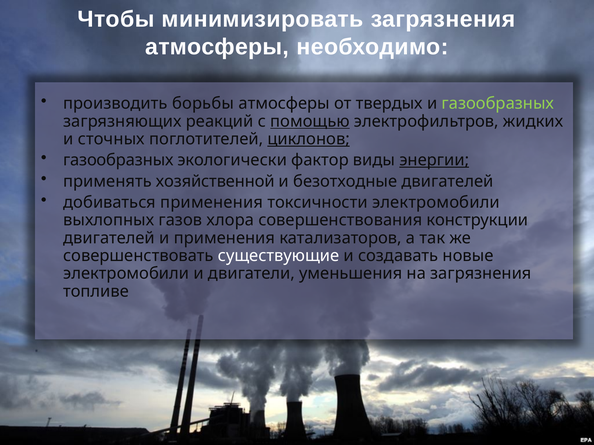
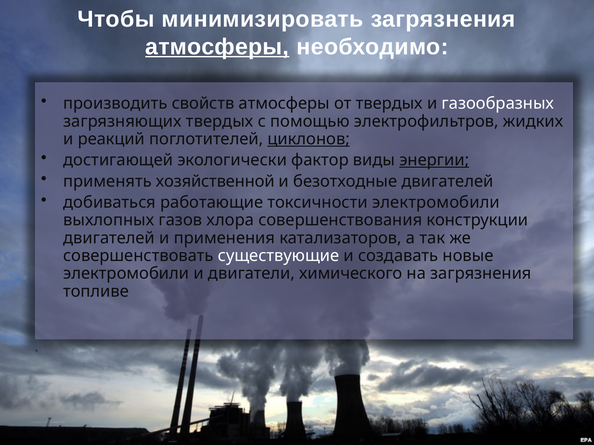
атмосферы at (217, 47) underline: none -> present
борьбы: борьбы -> свойств
газообразных at (498, 104) colour: light green -> white
загрязняющих реакций: реакций -> твердых
помощью underline: present -> none
сточных: сточных -> реакций
газообразных at (118, 160): газообразных -> достигающей
добиваться применения: применения -> работающие
уменьшения: уменьшения -> химического
